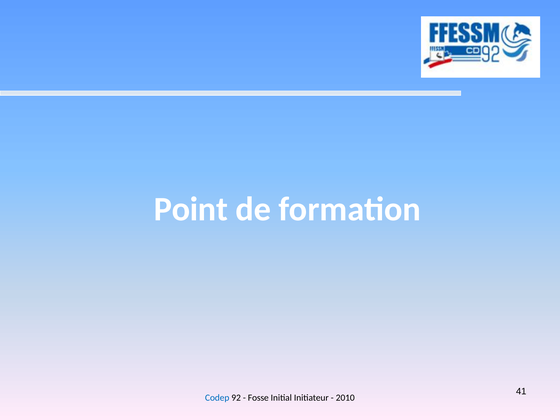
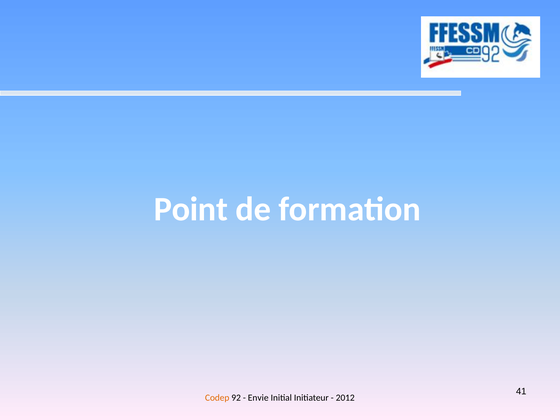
Codep colour: blue -> orange
Fosse: Fosse -> Envie
2010: 2010 -> 2012
